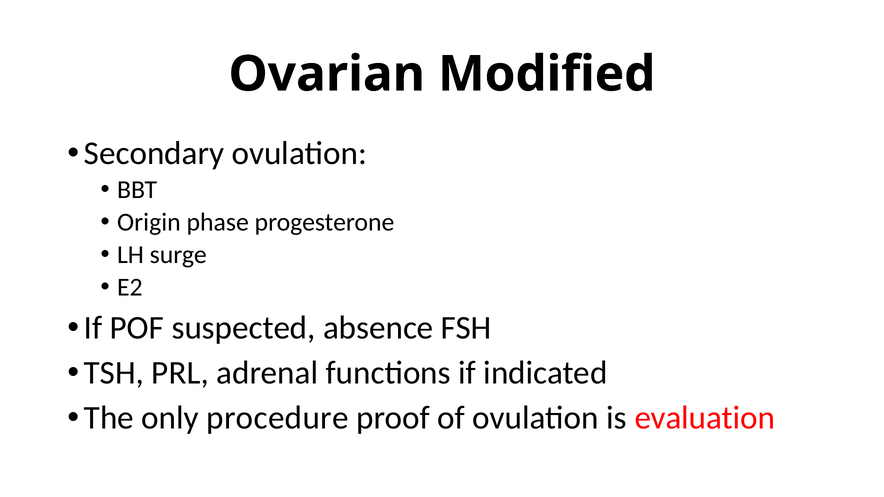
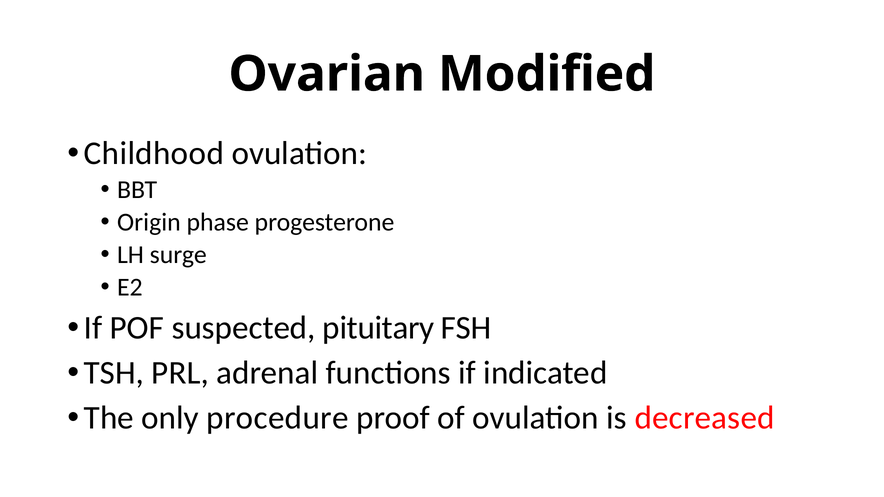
Secondary: Secondary -> Childhood
absence: absence -> pituitary
evaluation: evaluation -> decreased
